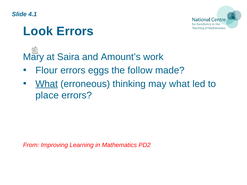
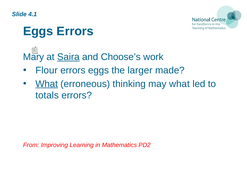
Look at (38, 31): Look -> Eggs
Saira underline: none -> present
Amount’s: Amount’s -> Choose’s
follow: follow -> larger
place: place -> totals
